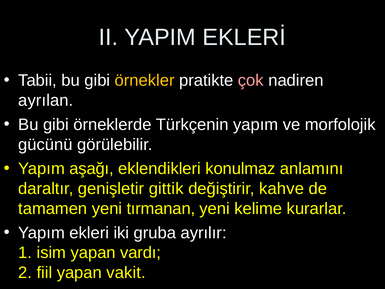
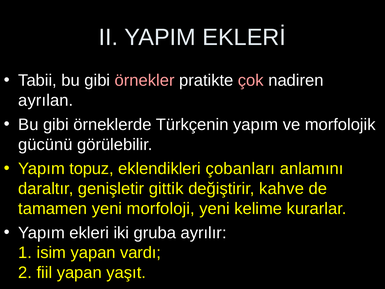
örnekler colour: yellow -> pink
aşağı: aşağı -> topuz
konulmaz: konulmaz -> çobanları
tırmanan: tırmanan -> morfoloji
vakit: vakit -> yaşıt
